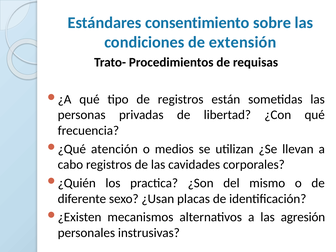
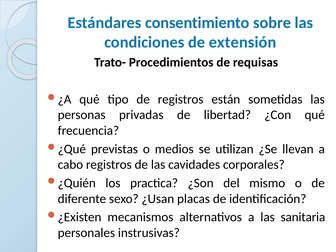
atención: atención -> previstas
agresión: agresión -> sanitaria
